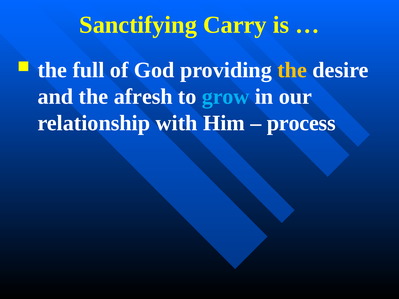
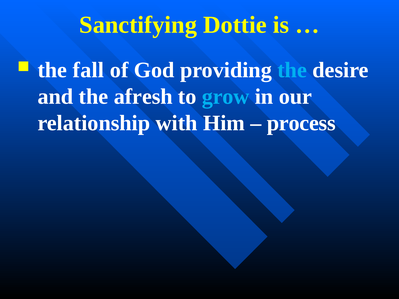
Carry: Carry -> Dottie
full: full -> fall
the at (292, 70) colour: yellow -> light blue
